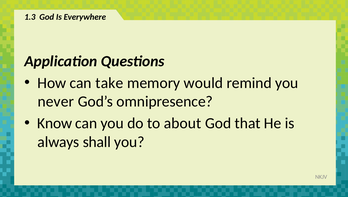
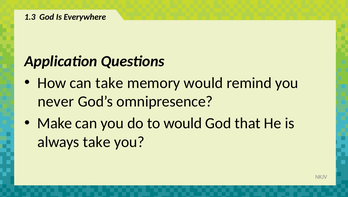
Know: Know -> Make
to about: about -> would
always shall: shall -> take
